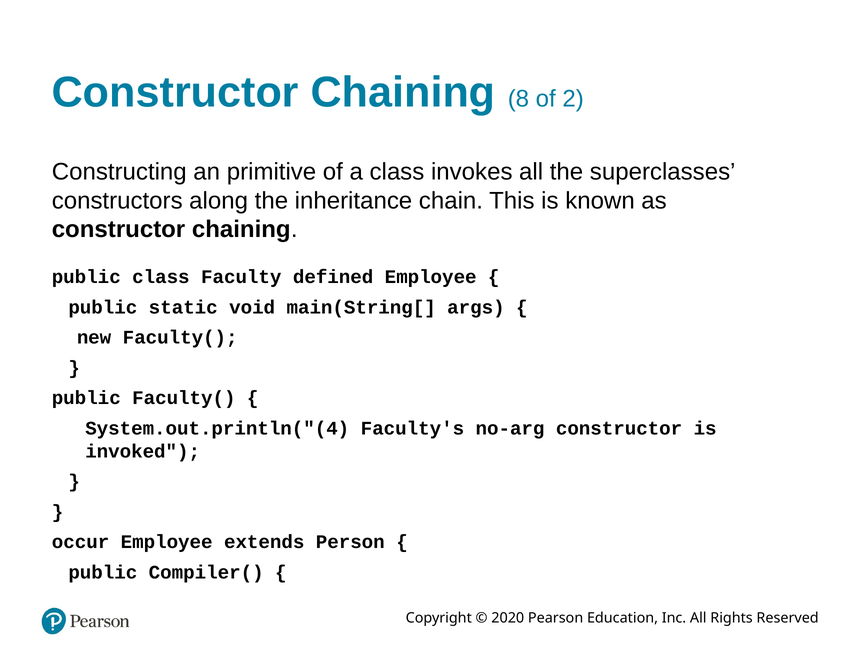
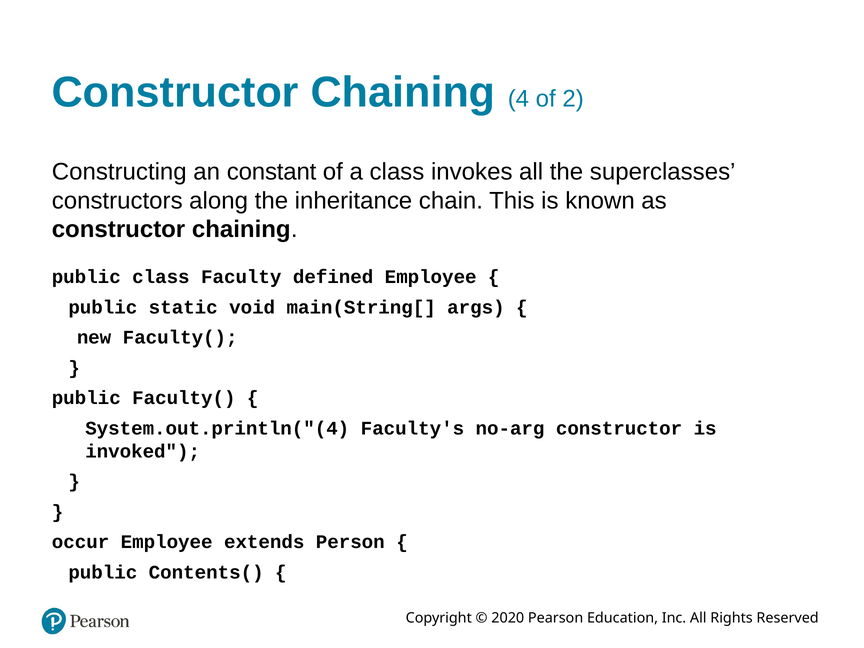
8: 8 -> 4
primitive: primitive -> constant
Compiler(: Compiler( -> Contents(
